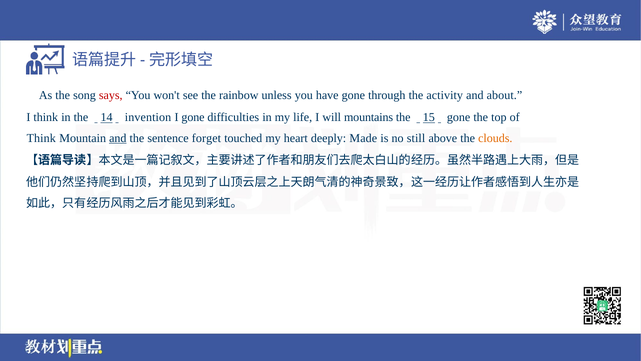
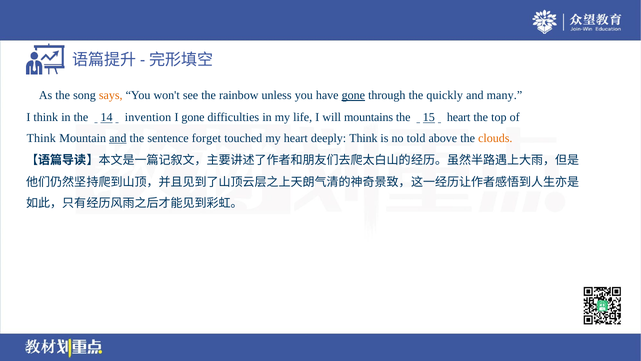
says colour: red -> orange
gone at (353, 95) underline: none -> present
activity: activity -> quickly
about: about -> many
gone at (459, 117): gone -> heart
deeply Made: Made -> Think
still: still -> told
